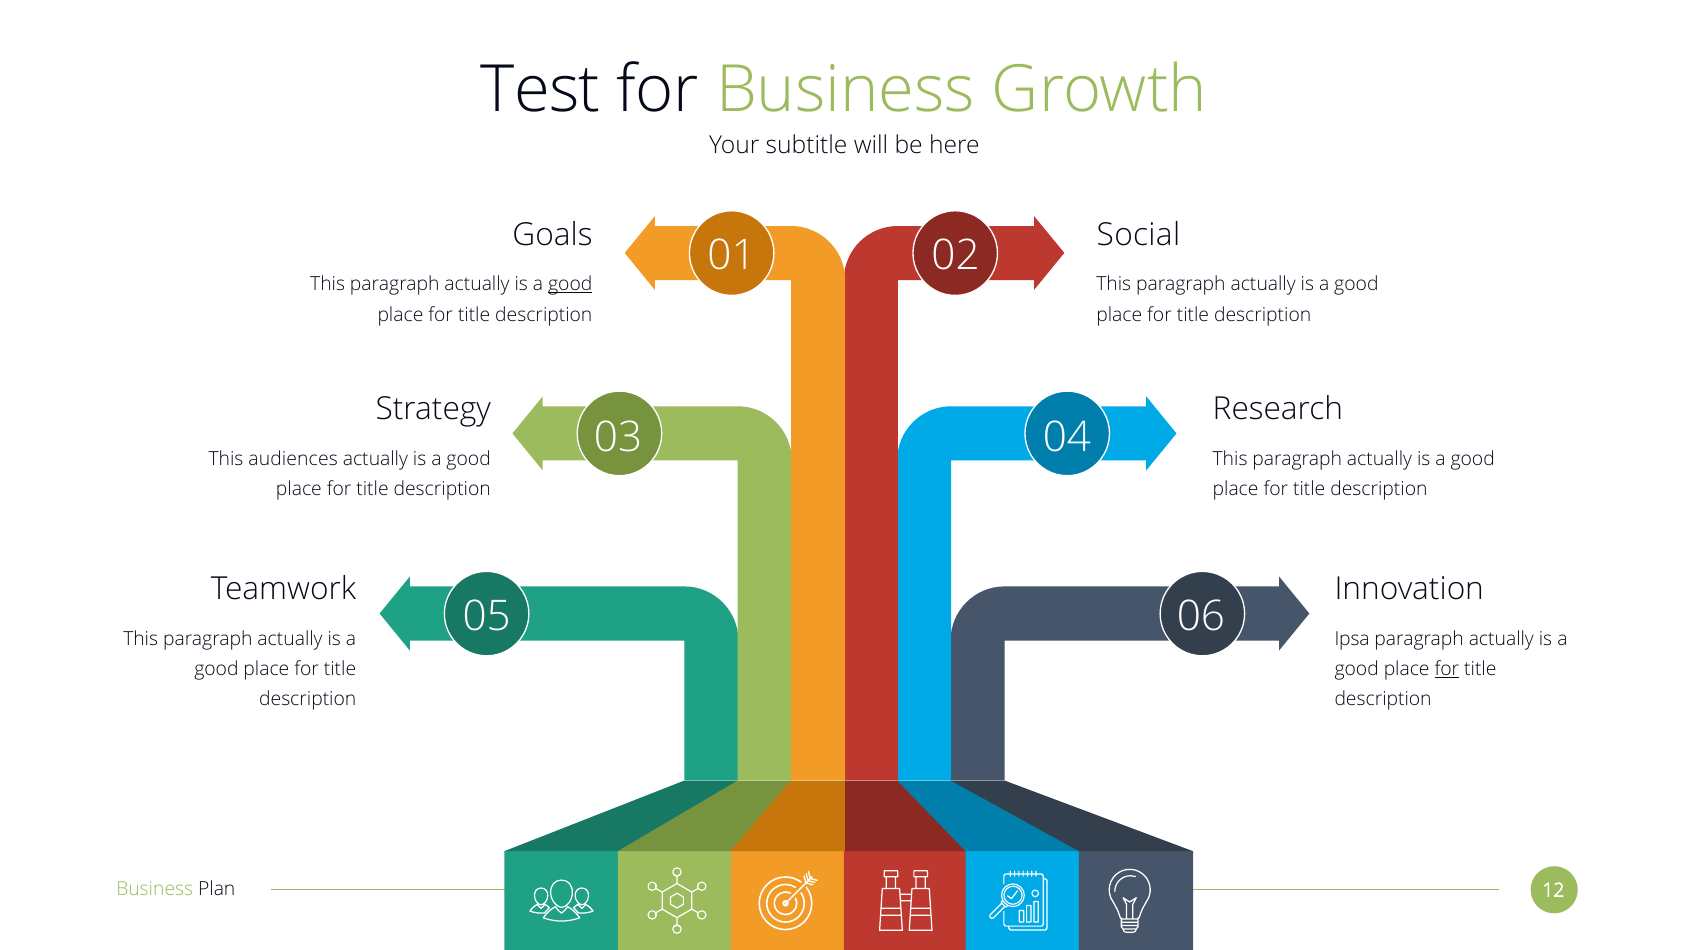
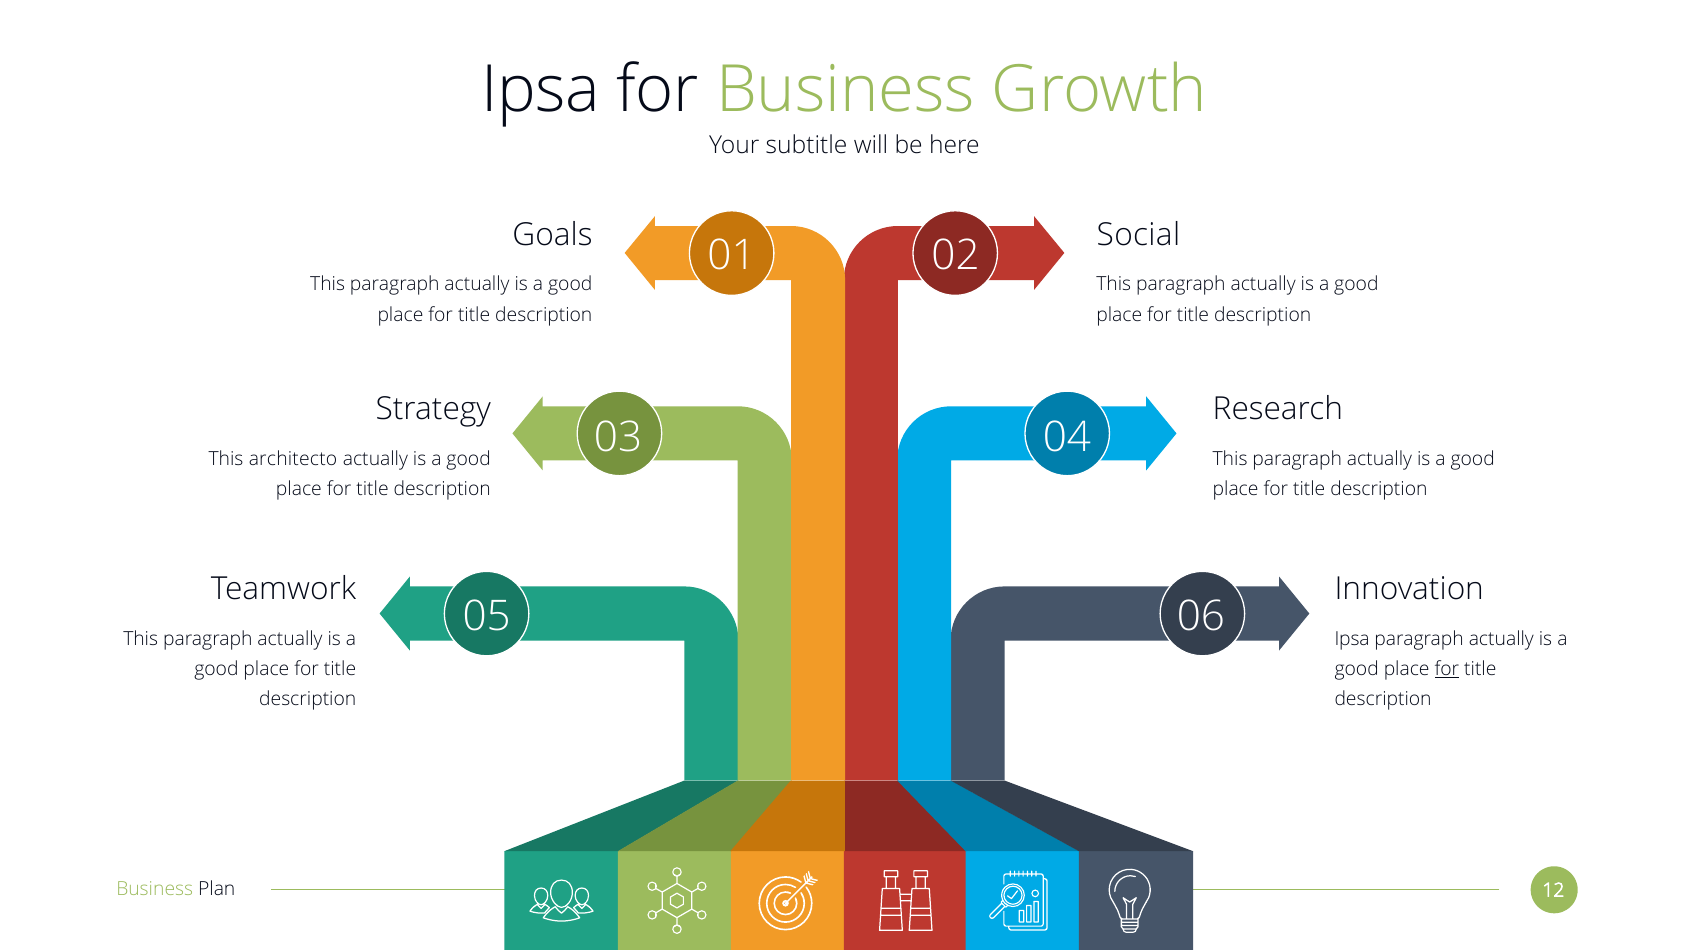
Test at (541, 90): Test -> Ipsa
good at (570, 284) underline: present -> none
audiences: audiences -> architecto
